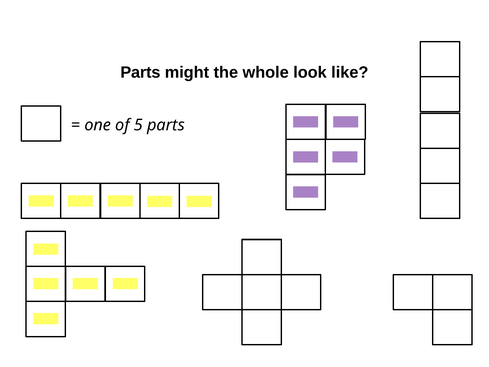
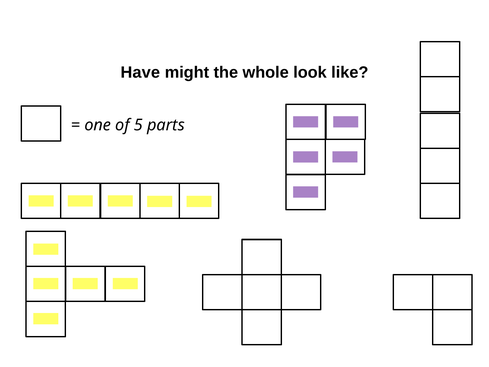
Parts at (140, 72): Parts -> Have
